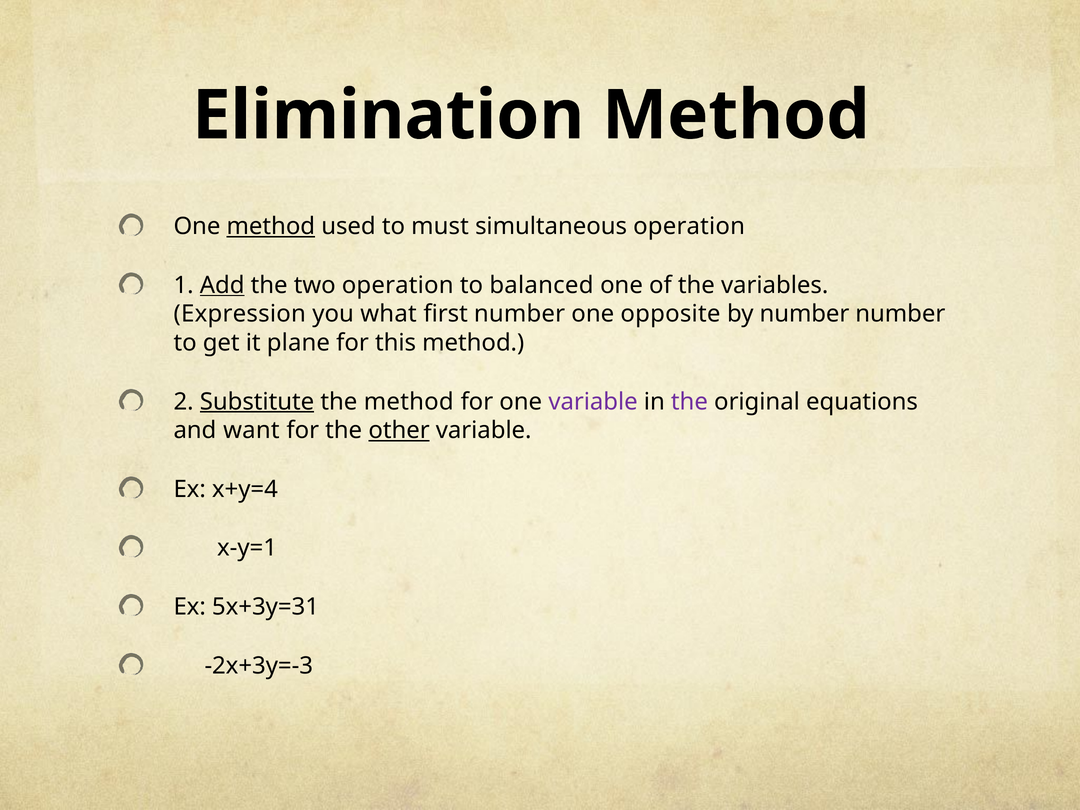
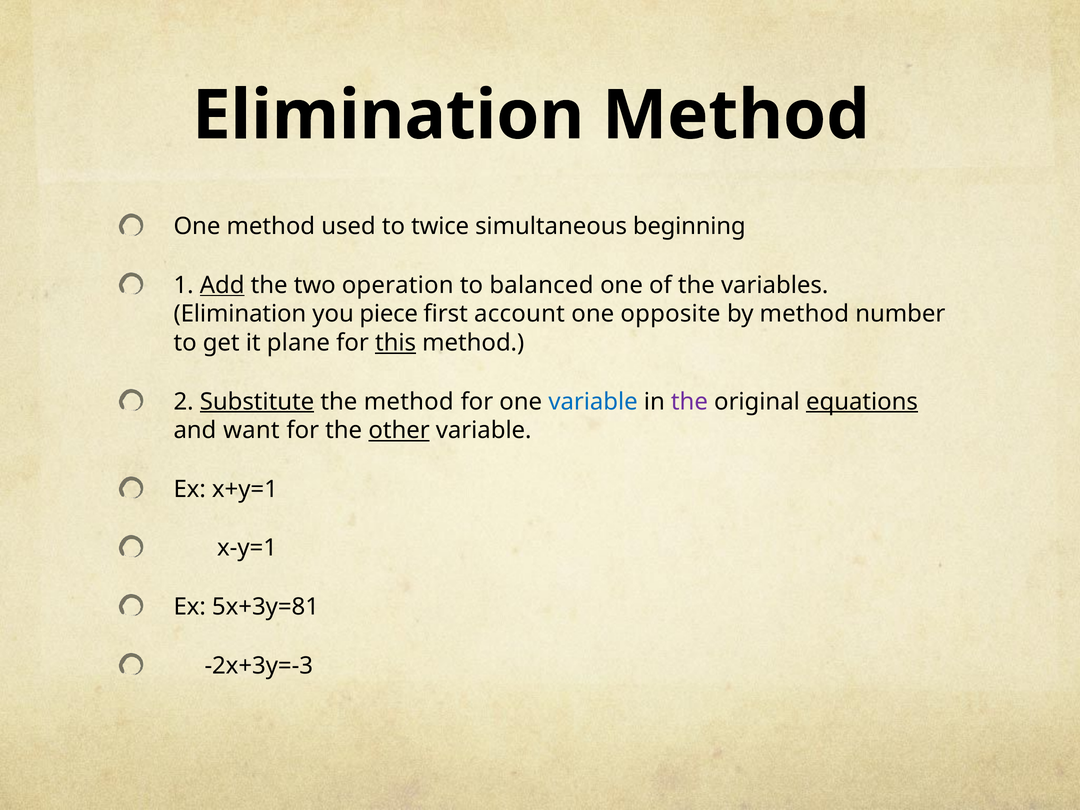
method at (271, 226) underline: present -> none
must: must -> twice
simultaneous operation: operation -> beginning
Expression at (240, 314): Expression -> Elimination
what: what -> piece
first number: number -> account
by number: number -> method
this underline: none -> present
variable at (593, 402) colour: purple -> blue
equations underline: none -> present
x+y=4: x+y=4 -> x+y=1
5x+3y=31: 5x+3y=31 -> 5x+3y=81
